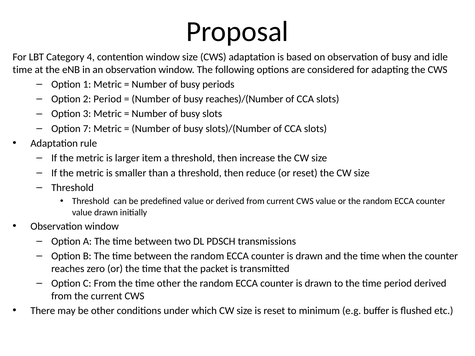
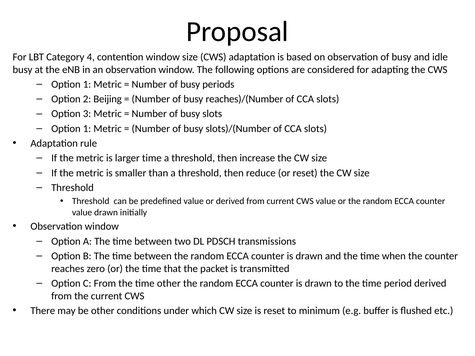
time at (22, 70): time -> busy
2 Period: Period -> Beijing
7 at (87, 129): 7 -> 1
larger item: item -> time
